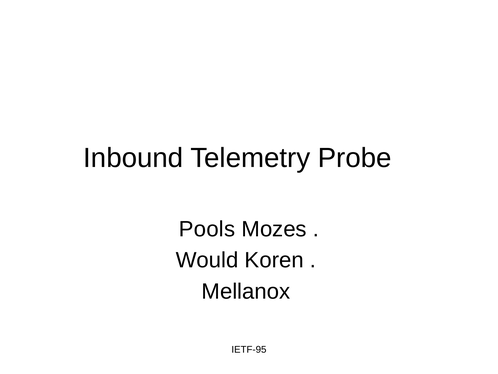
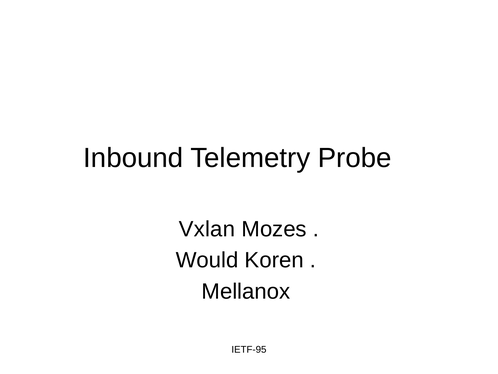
Pools: Pools -> Vxlan
